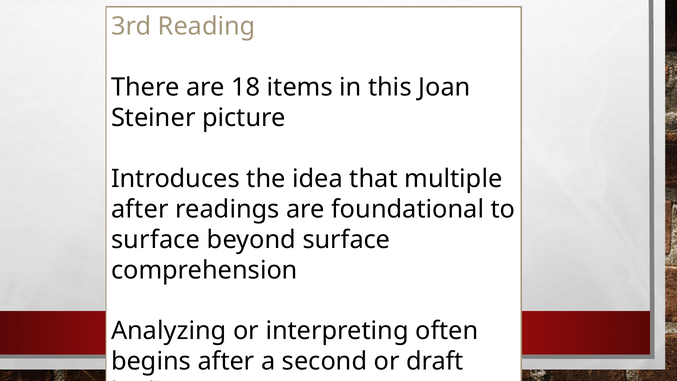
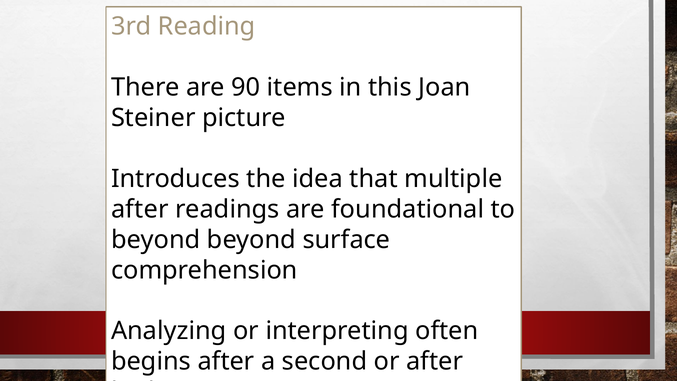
18: 18 -> 90
surface at (156, 240): surface -> beyond
or draft: draft -> after
